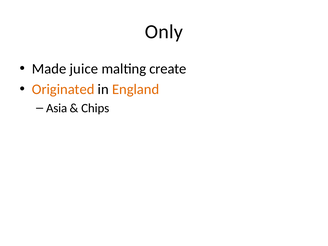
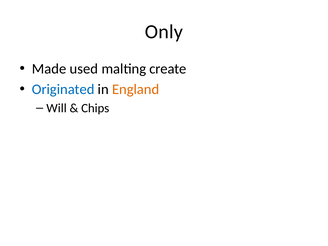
juice: juice -> used
Originated colour: orange -> blue
Asia: Asia -> Will
